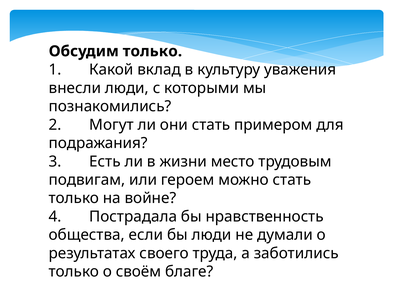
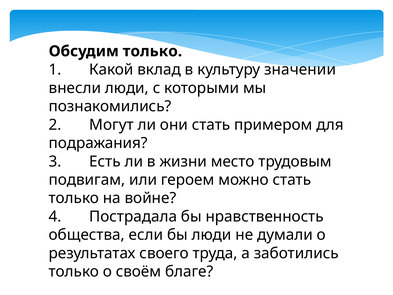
уважения: уважения -> значении
